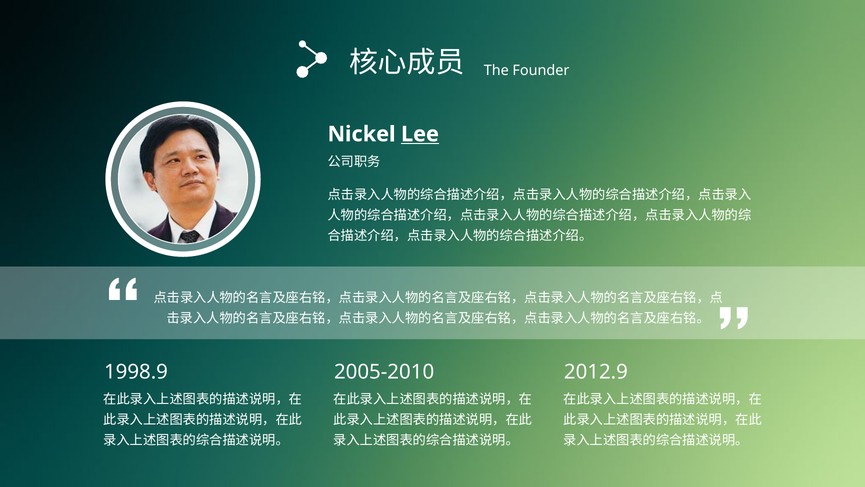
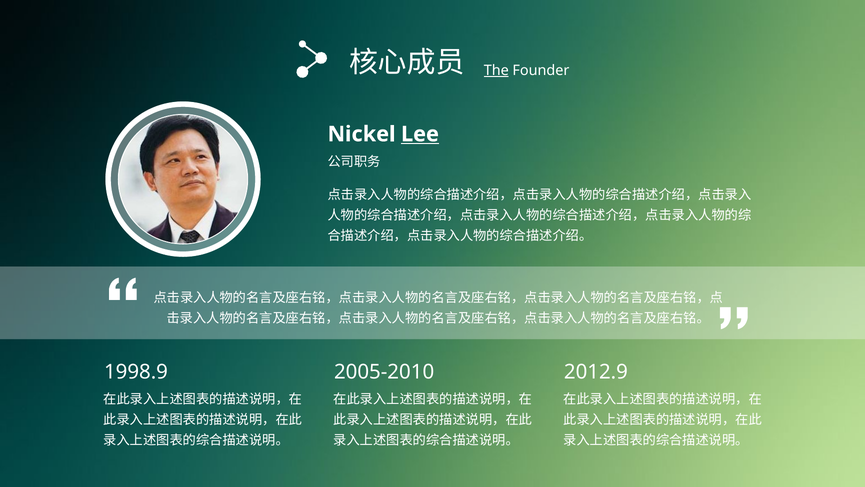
The underline: none -> present
